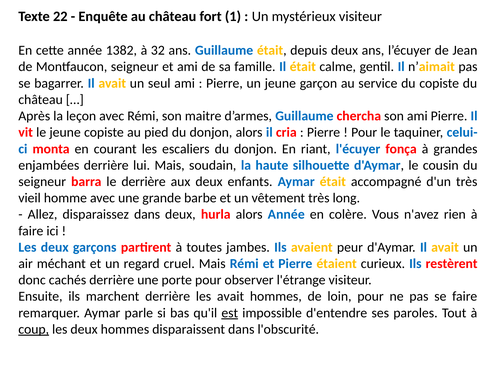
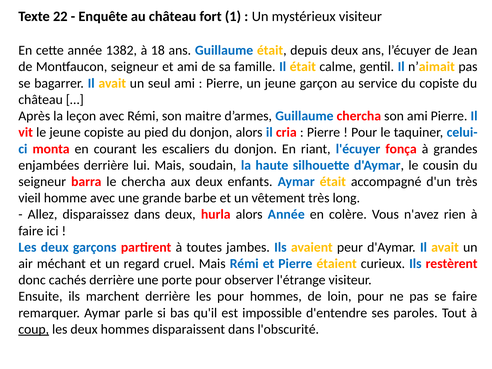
32: 32 -> 18
le derrière: derrière -> chercha
les avait: avait -> pour
est underline: present -> none
